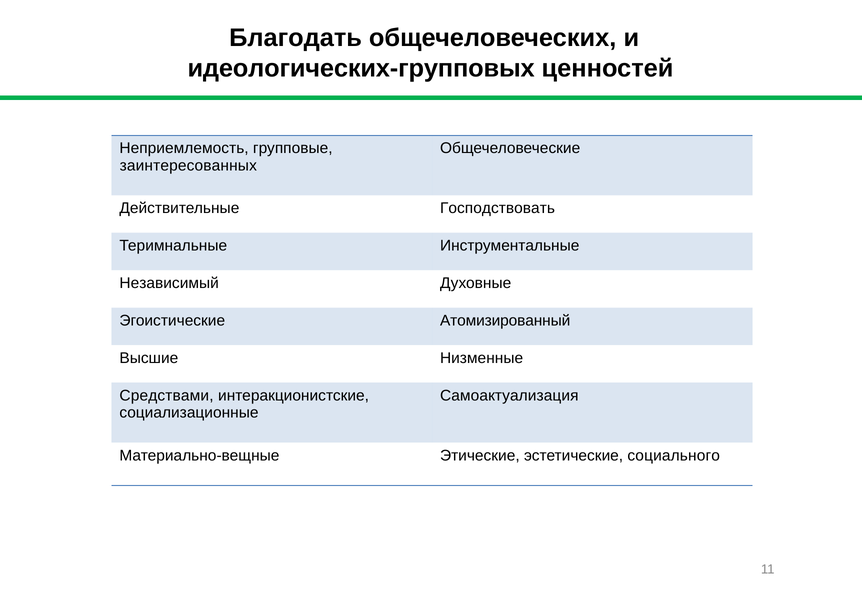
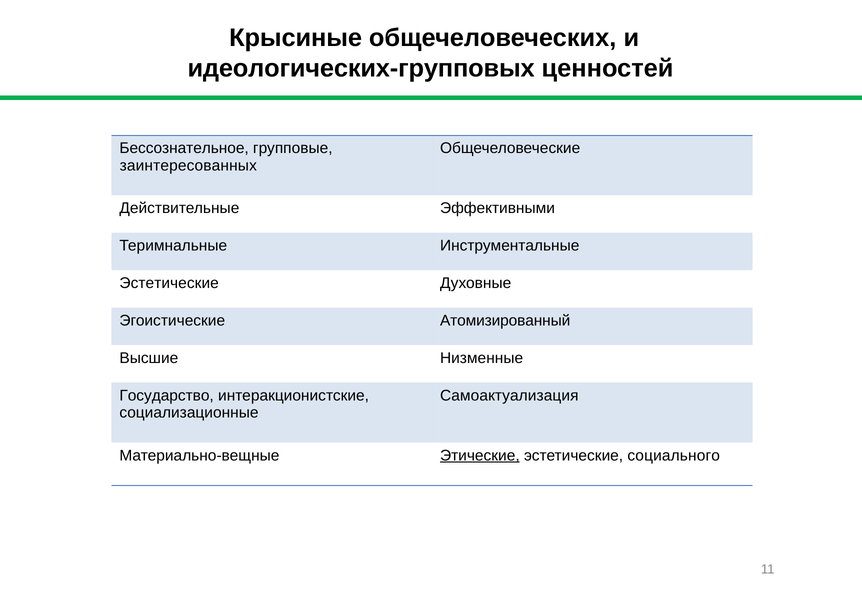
Благодать: Благодать -> Крысиные
Неприемлемость: Неприемлемость -> Бессознательное
Господствовать: Господствовать -> Эффективными
Независимый at (169, 283): Независимый -> Эстетические
Средствами: Средствами -> Государство
Этические underline: none -> present
